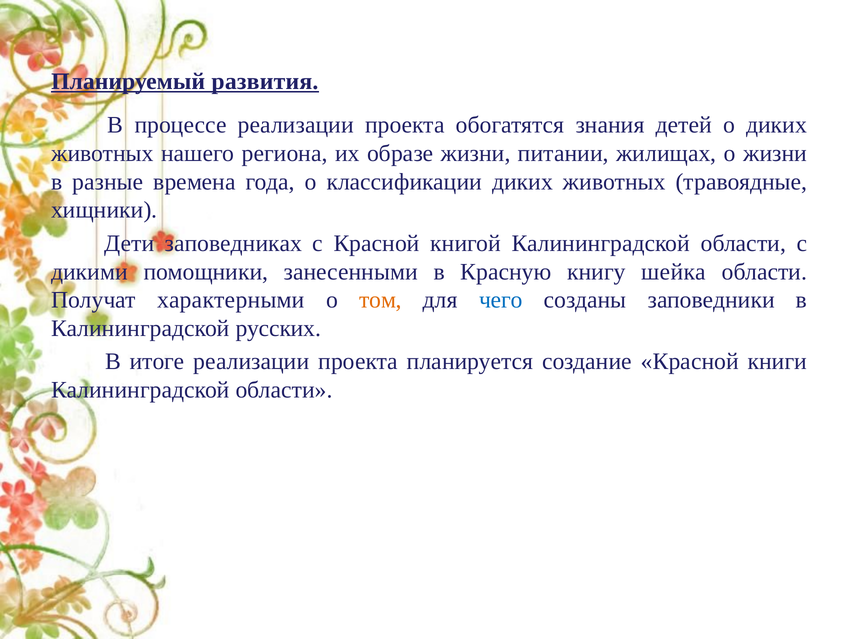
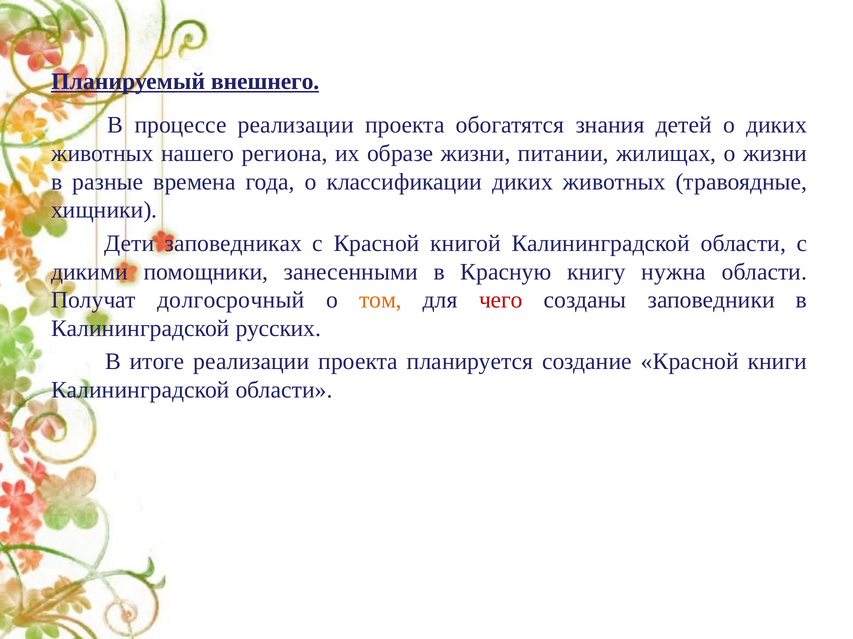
развития: развития -> внешнего
шейка: шейка -> нужна
характерными: характерными -> долгосрочный
чего colour: blue -> red
